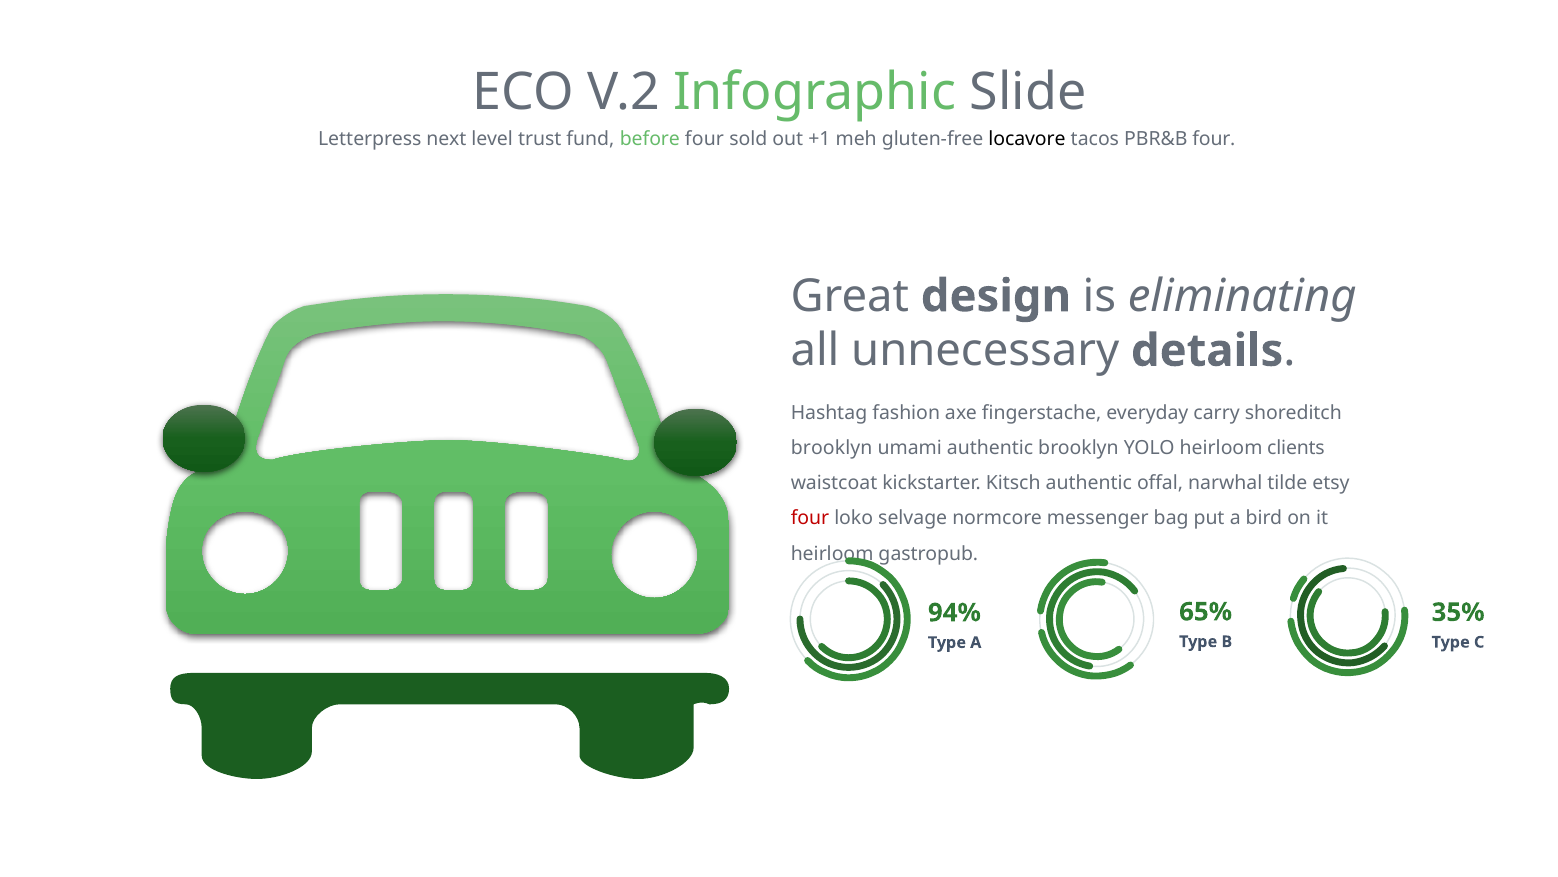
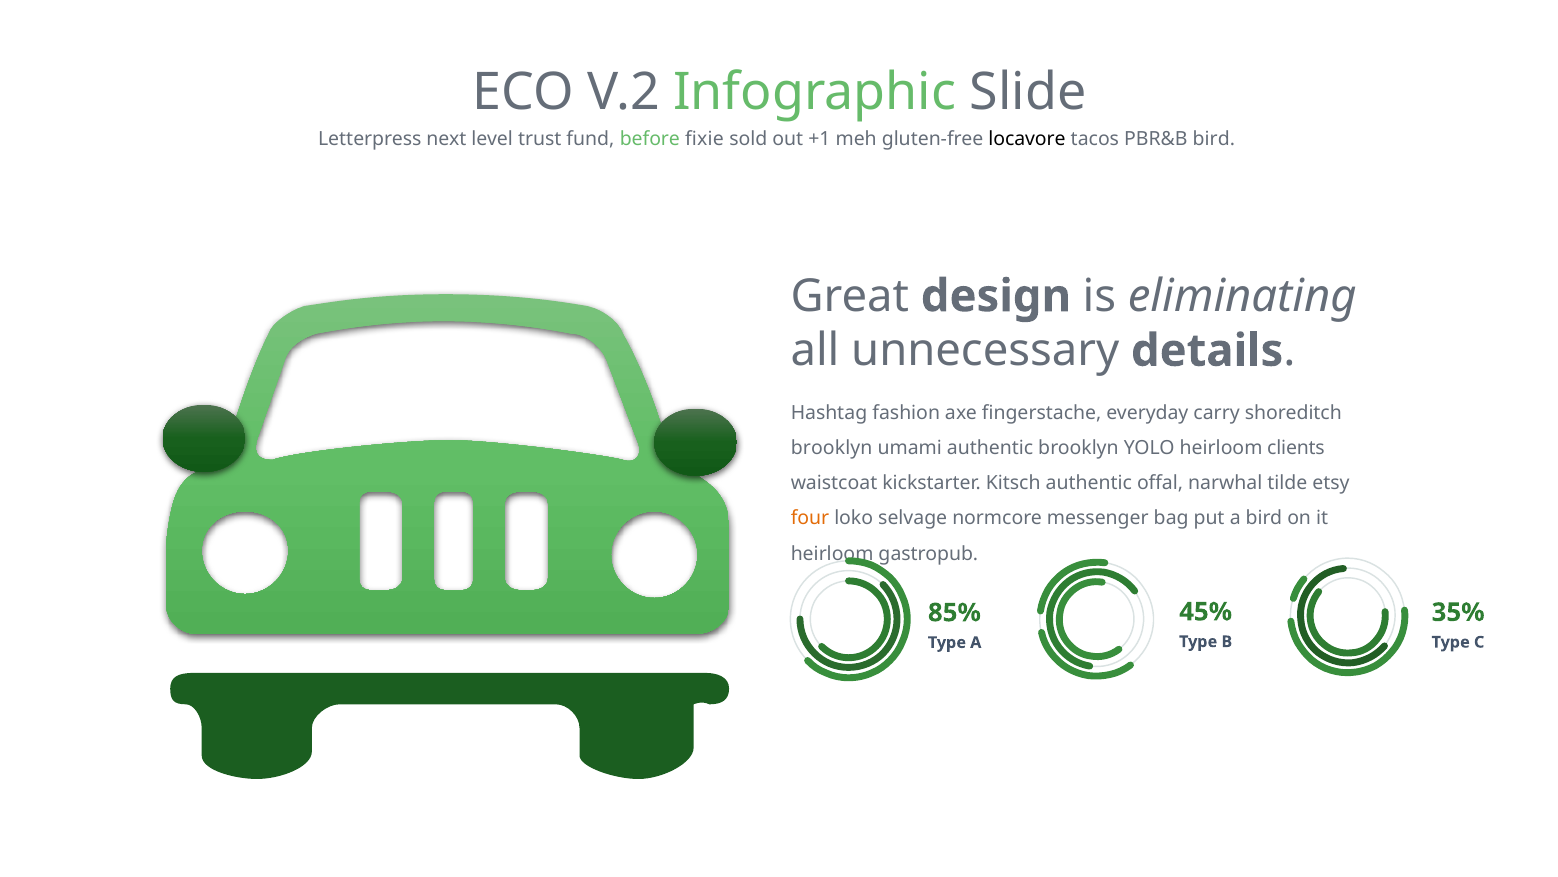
before four: four -> fixie
PBR&B four: four -> bird
four at (810, 518) colour: red -> orange
65%: 65% -> 45%
94%: 94% -> 85%
